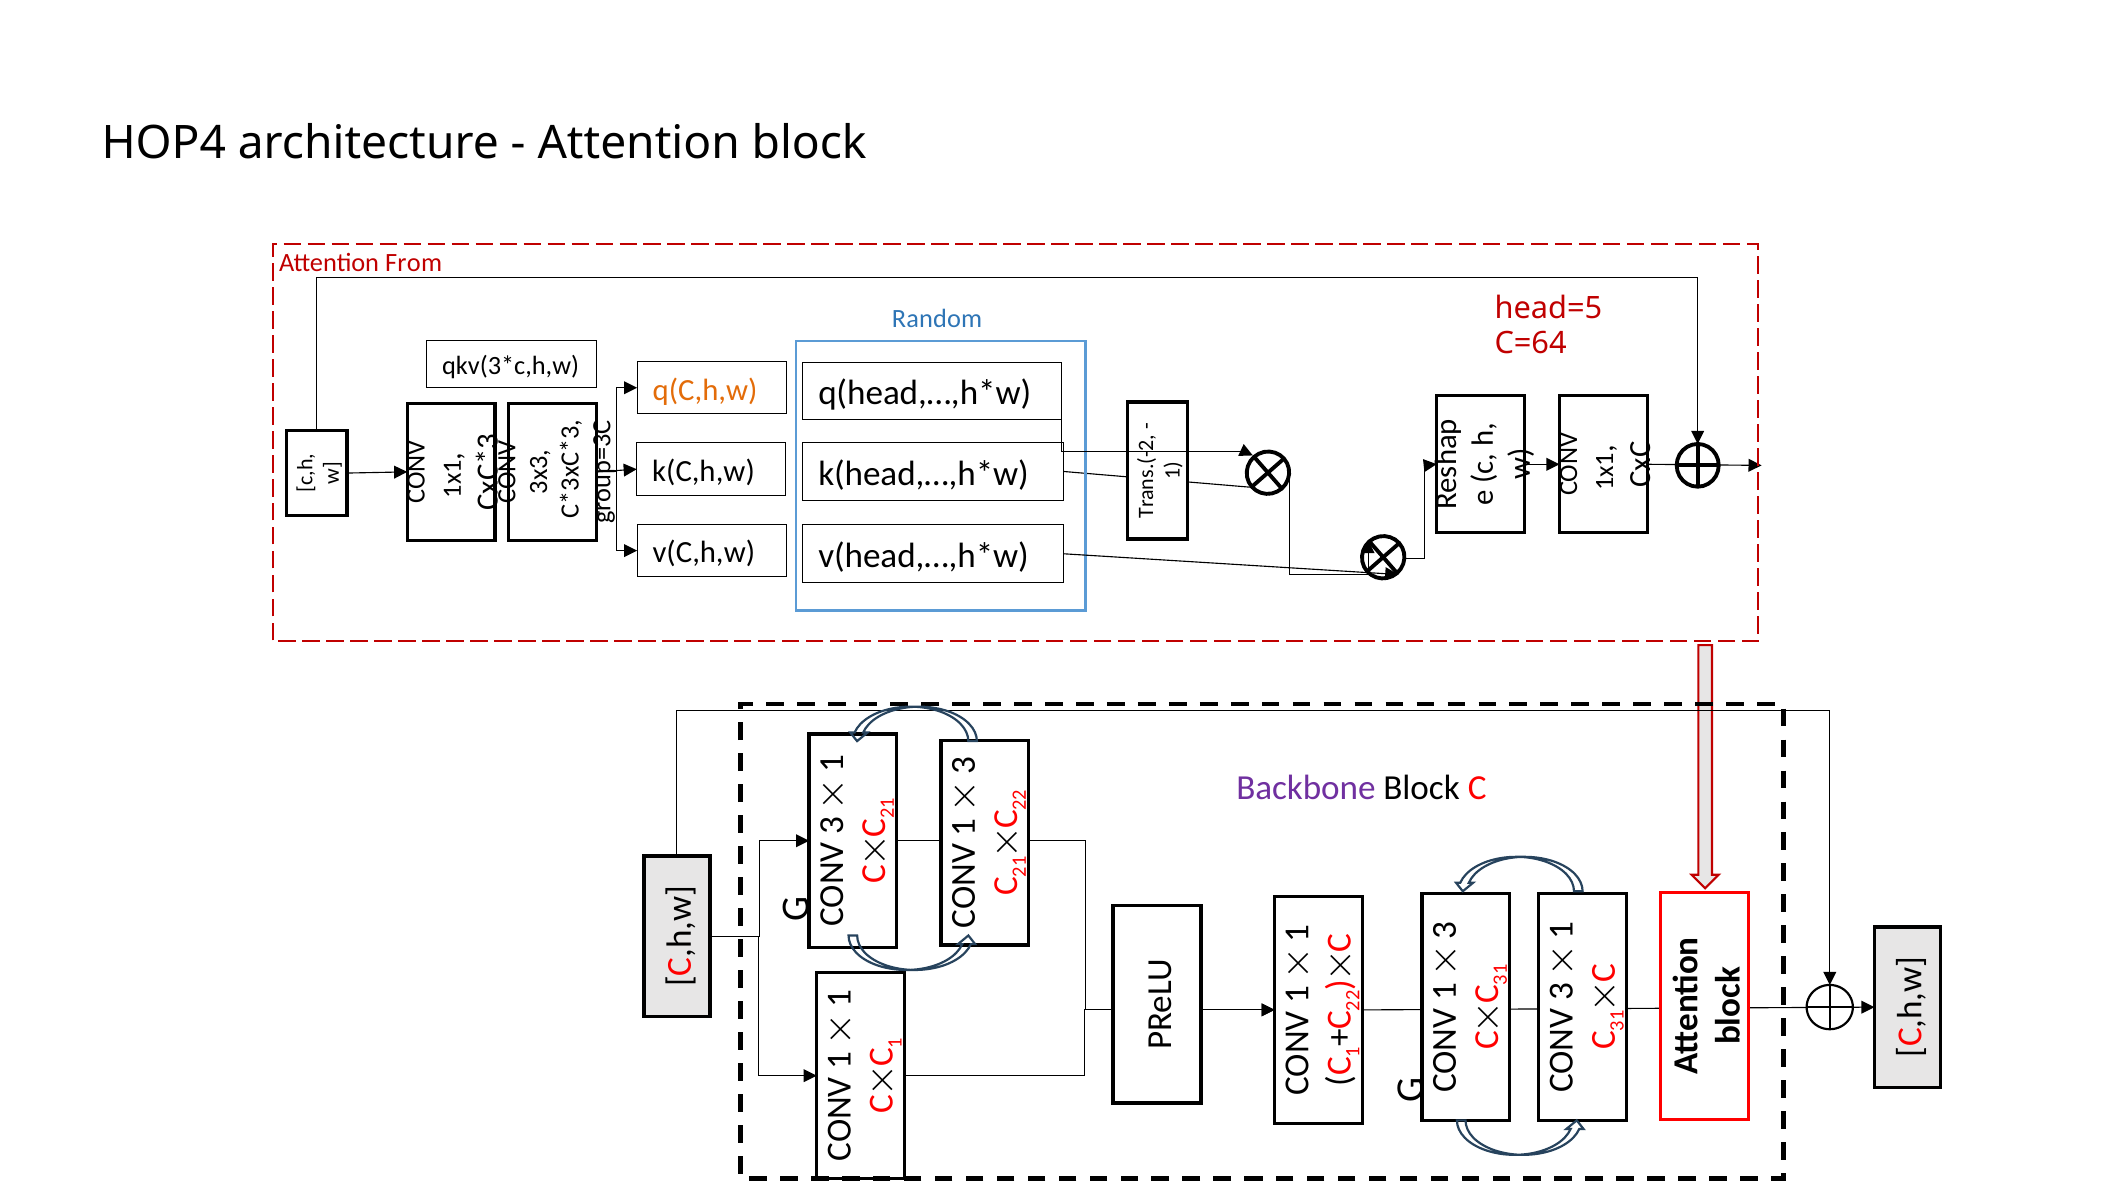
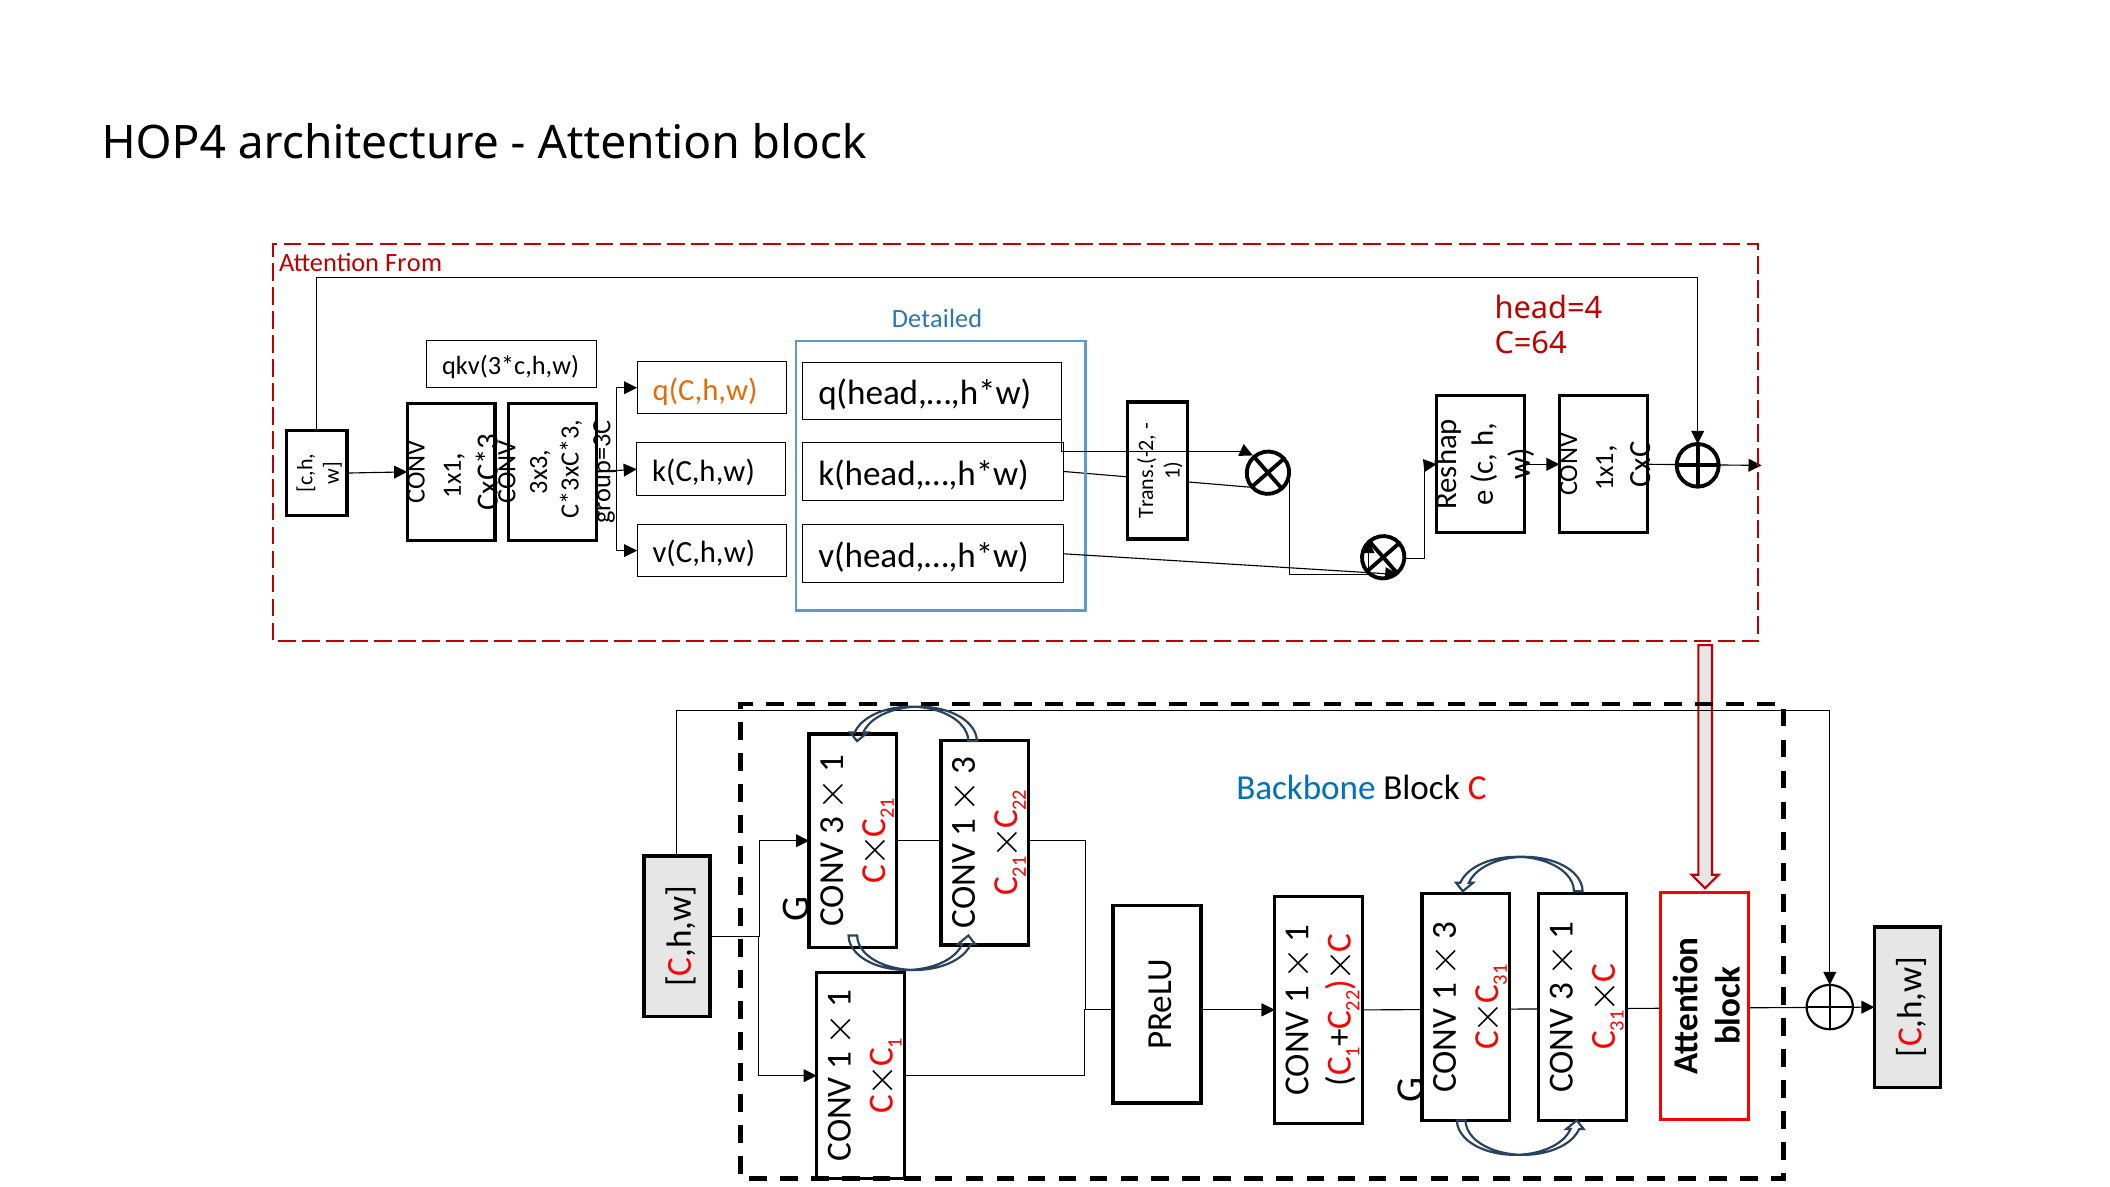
head=5: head=5 -> head=4
Random: Random -> Detailed
Backbone colour: purple -> blue
